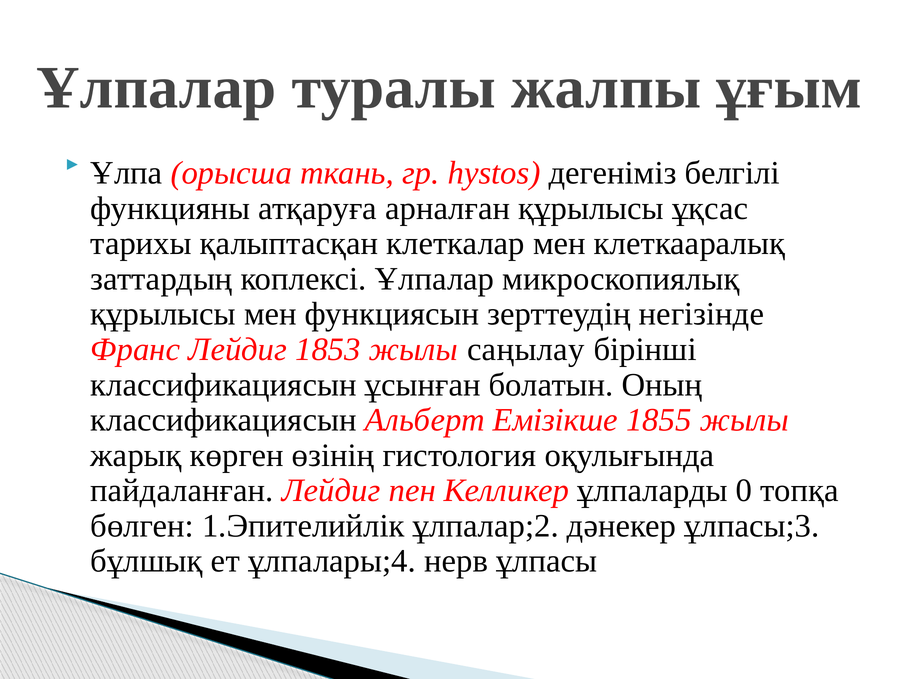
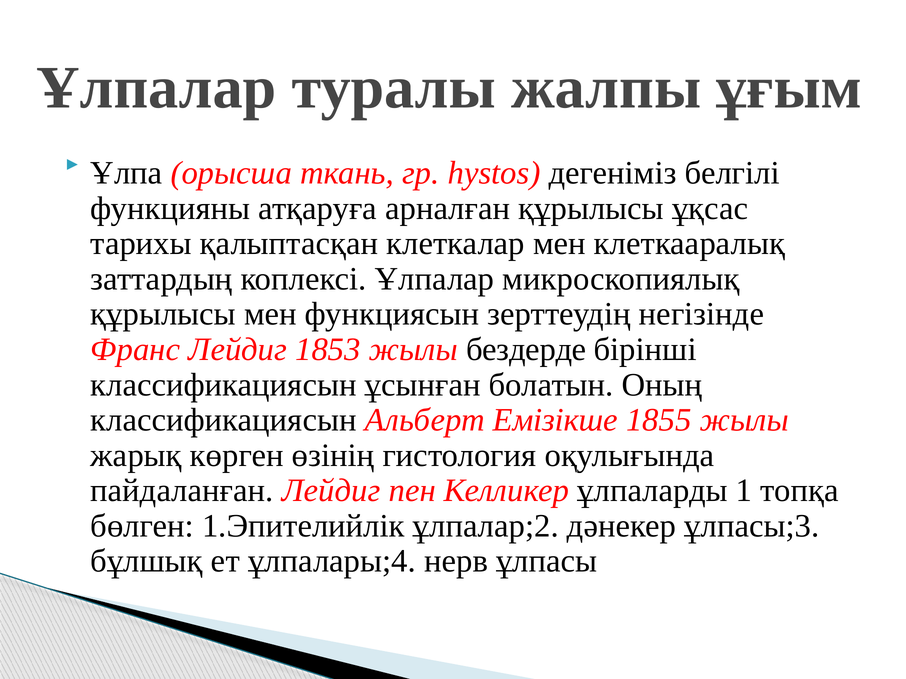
саңылау: саңылау -> бездерде
0: 0 -> 1
